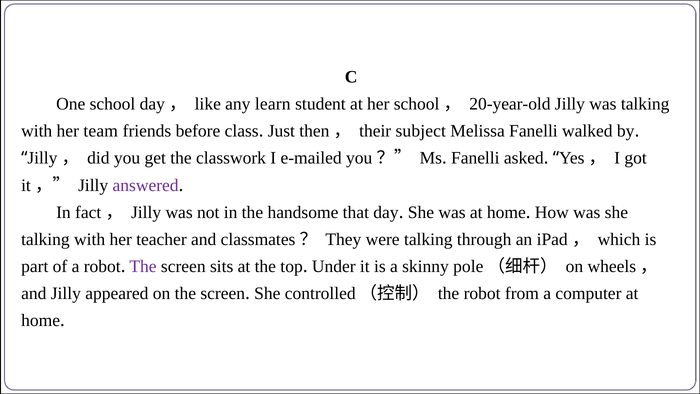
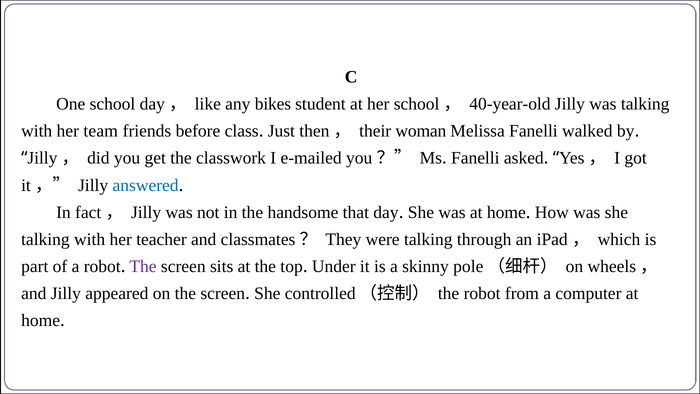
learn: learn -> bikes
20-year-old: 20-year-old -> 40-year-old
subject: subject -> woman
answered colour: purple -> blue
